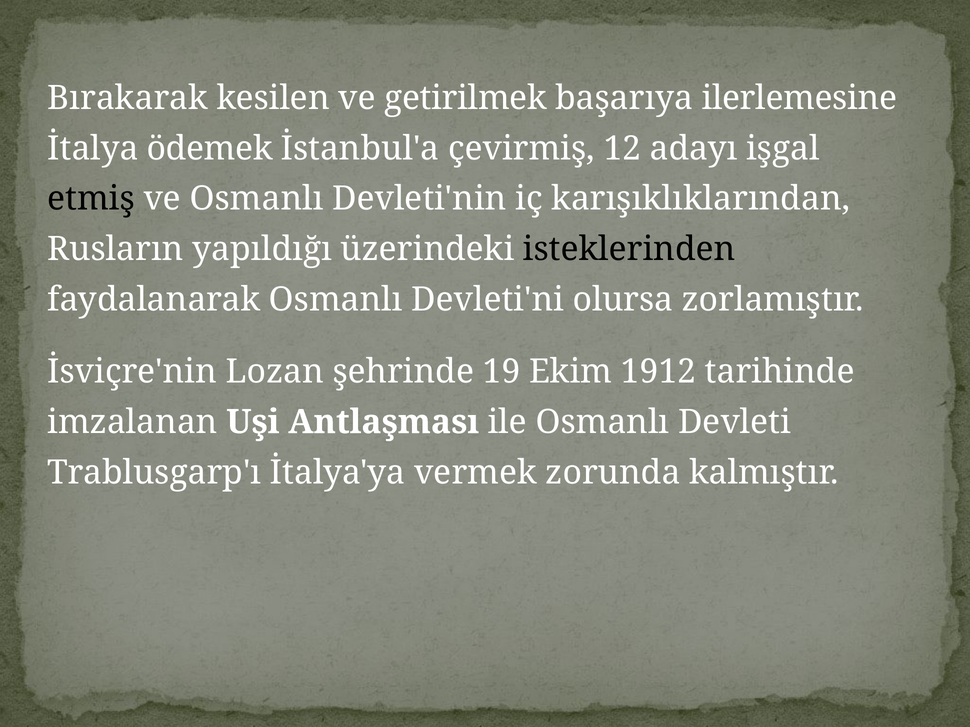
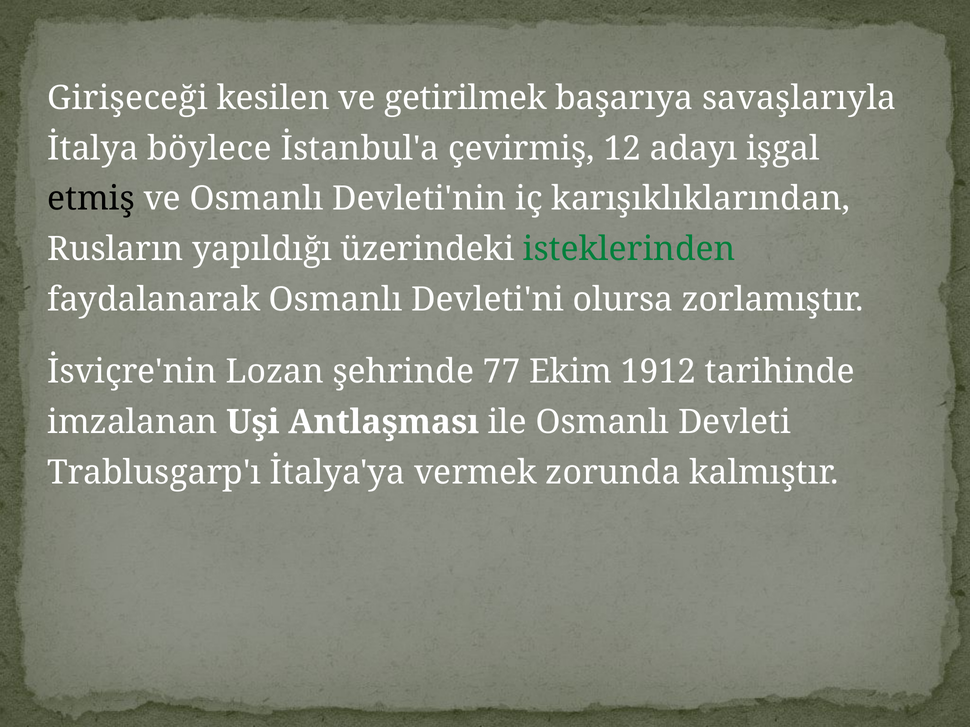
Bırakarak: Bırakarak -> Girişeceği
ilerlemesine: ilerlemesine -> savaşlarıyla
ödemek: ödemek -> böylece
isteklerinden colour: black -> green
19: 19 -> 77
